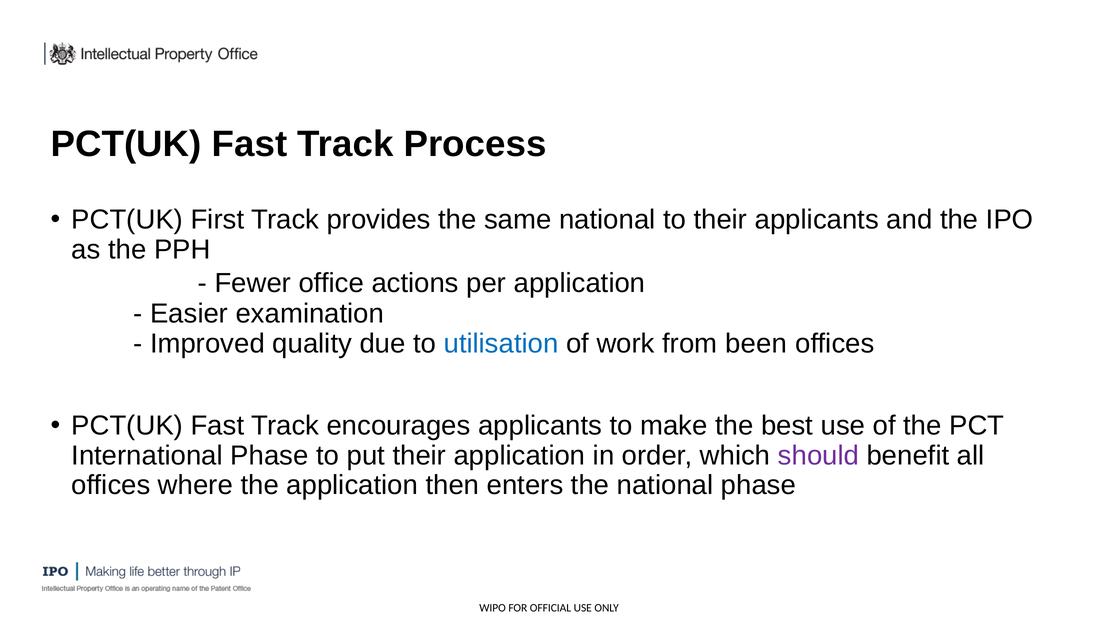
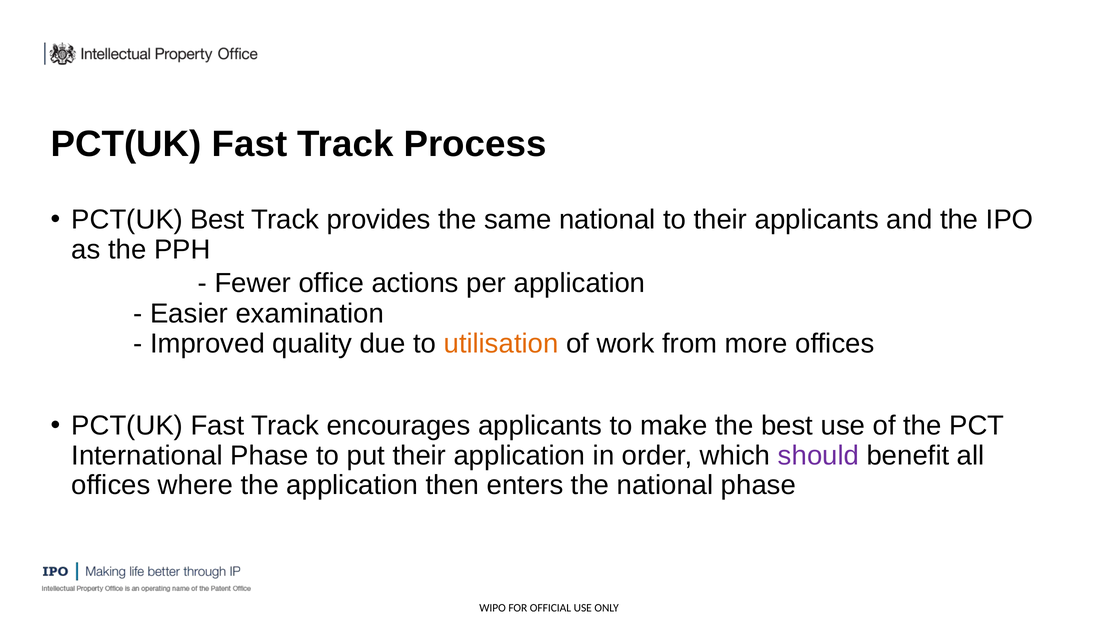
PCT(UK First: First -> Best
utilisation colour: blue -> orange
been: been -> more
